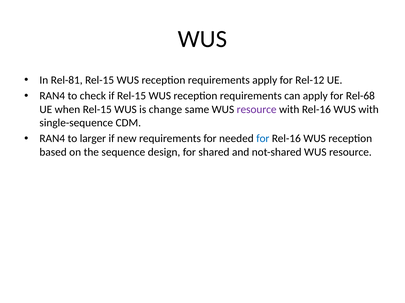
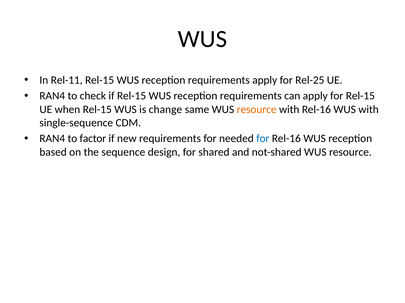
Rel-81: Rel-81 -> Rel-11
Rel-12: Rel-12 -> Rel-25
for Rel-68: Rel-68 -> Rel-15
resource at (257, 110) colour: purple -> orange
larger: larger -> factor
